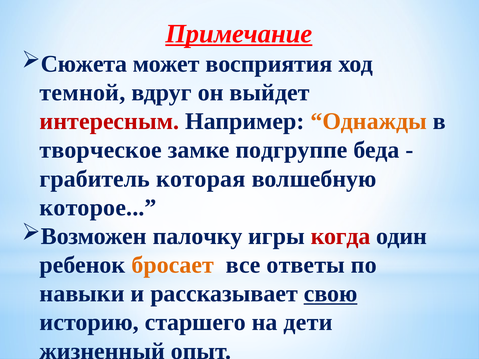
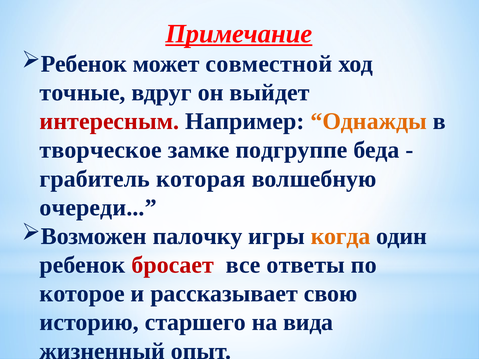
Сюжета at (84, 64): Сюжета -> Ребенок
восприятия: восприятия -> совместной
темной: темной -> точные
которое: которое -> очереди
когда colour: red -> orange
бросает colour: orange -> red
навыки: навыки -> которое
свою underline: present -> none
дети: дети -> вида
